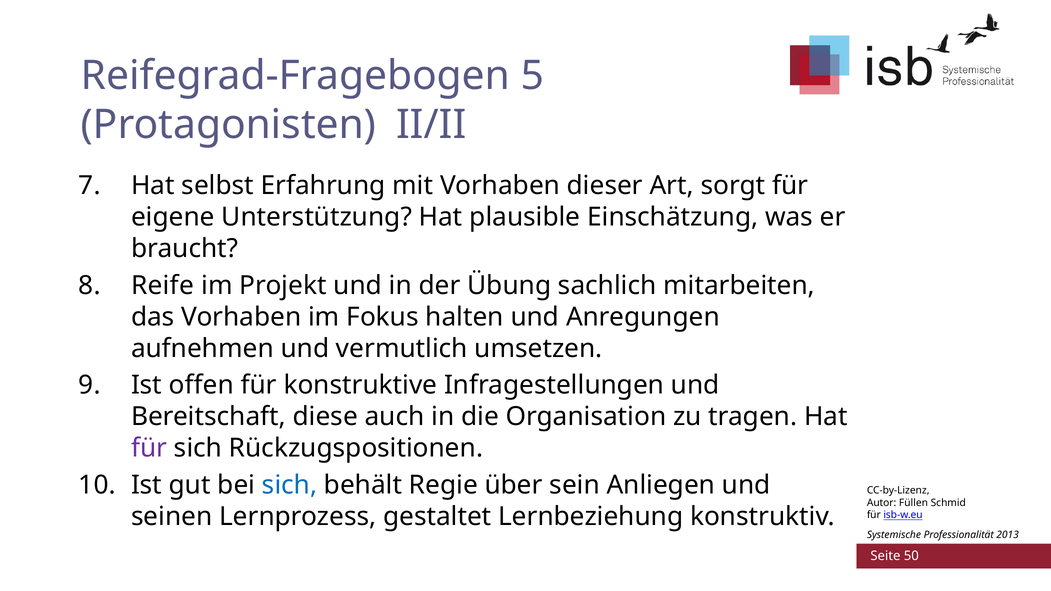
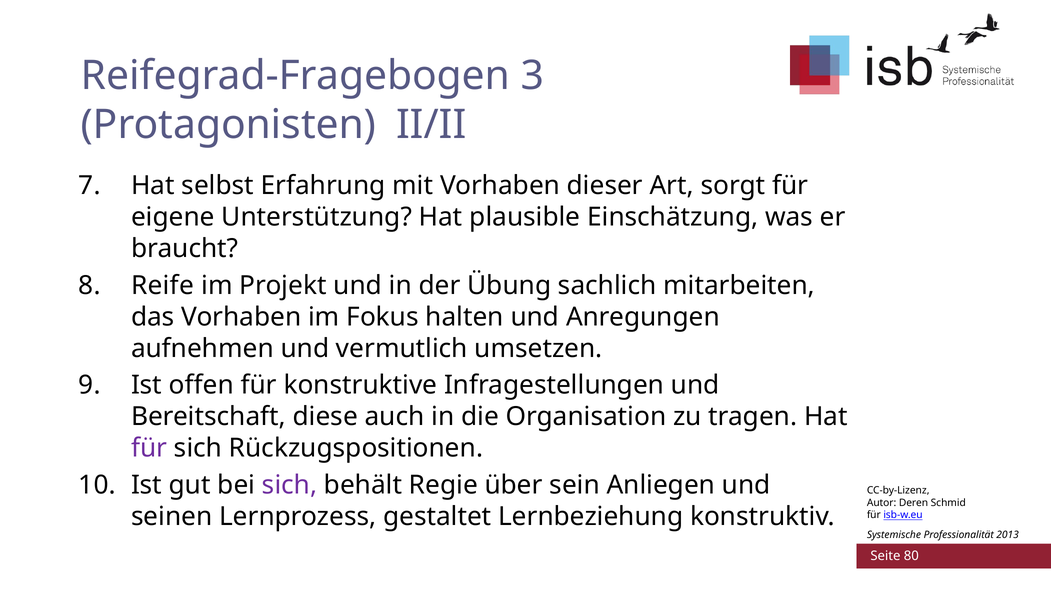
5: 5 -> 3
sich at (290, 485) colour: blue -> purple
Füllen: Füllen -> Deren
50: 50 -> 80
